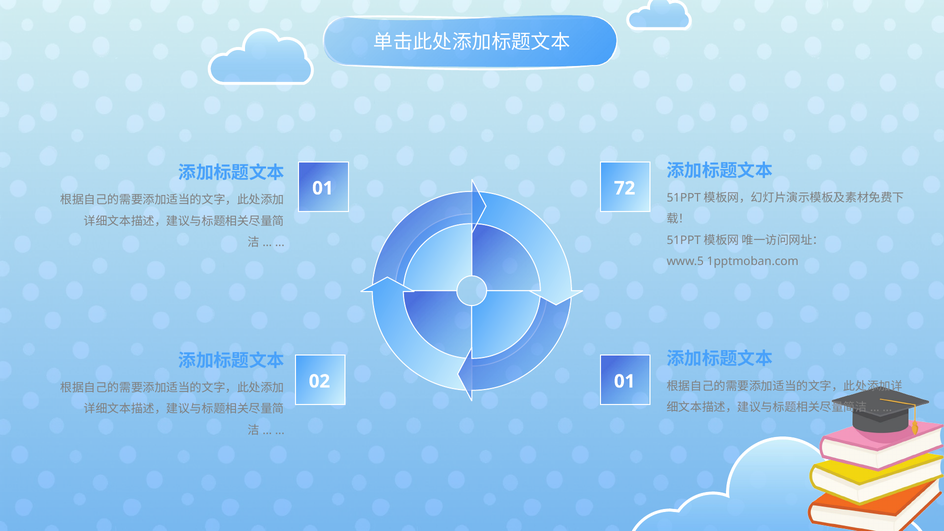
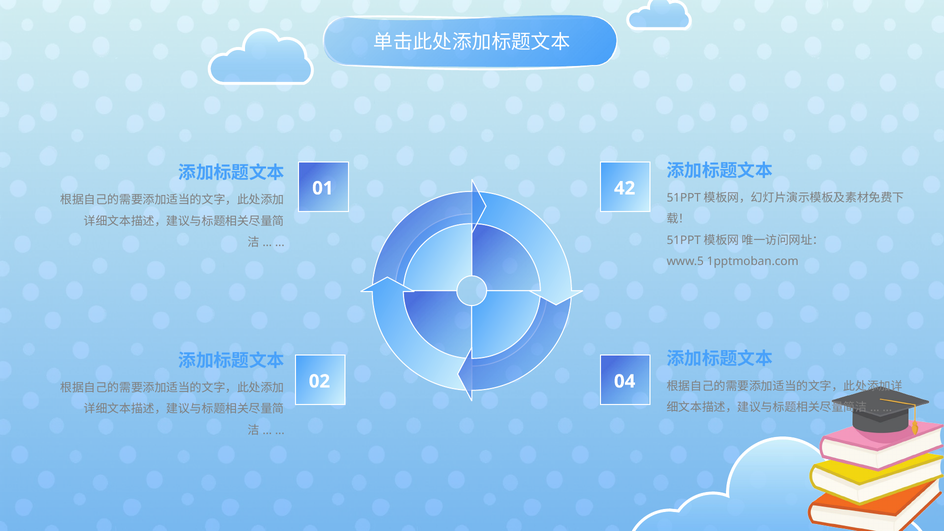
72: 72 -> 42
02 01: 01 -> 04
